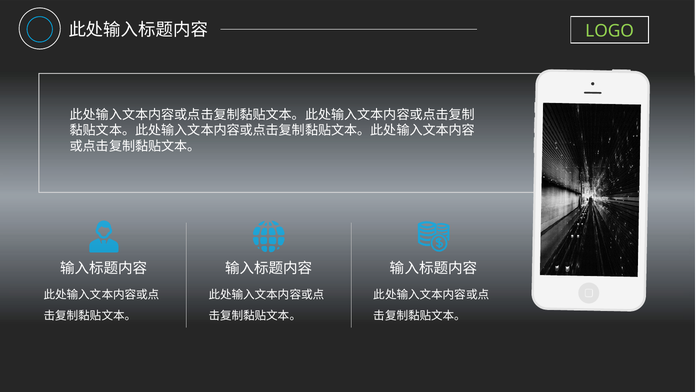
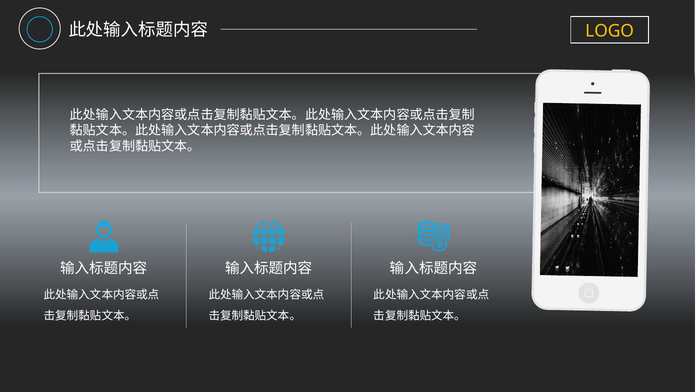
LOGO colour: light green -> yellow
